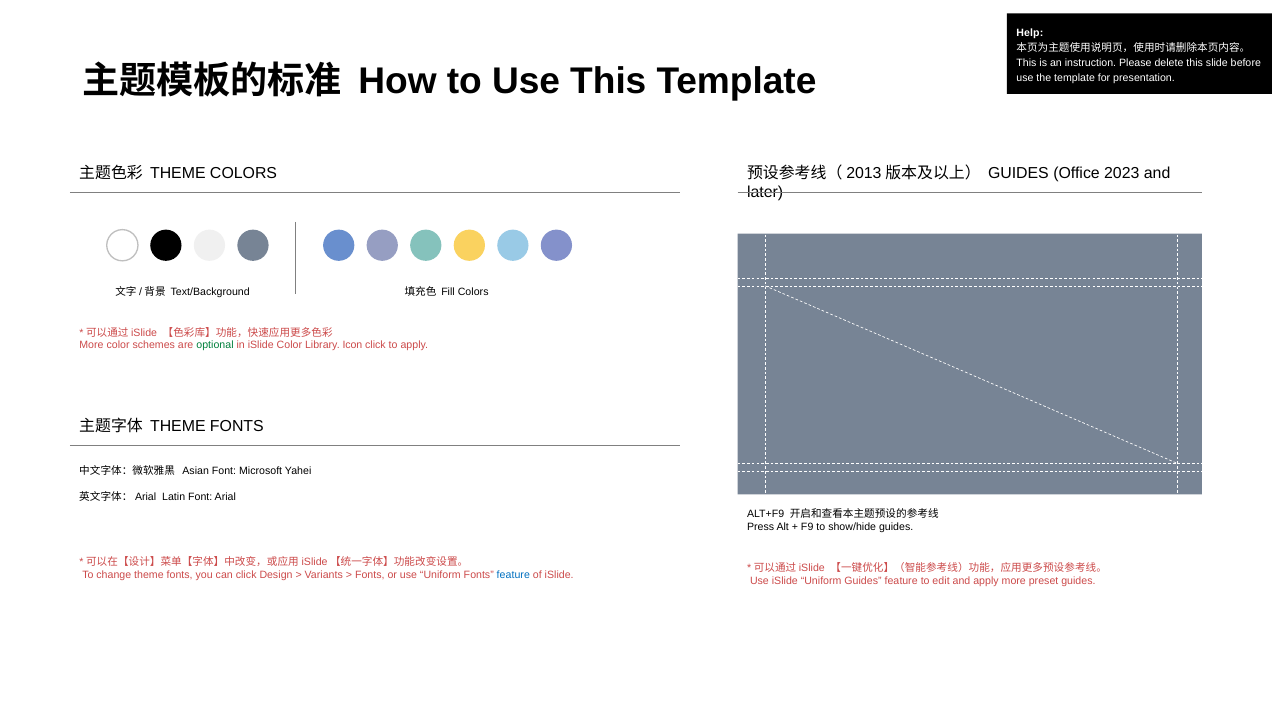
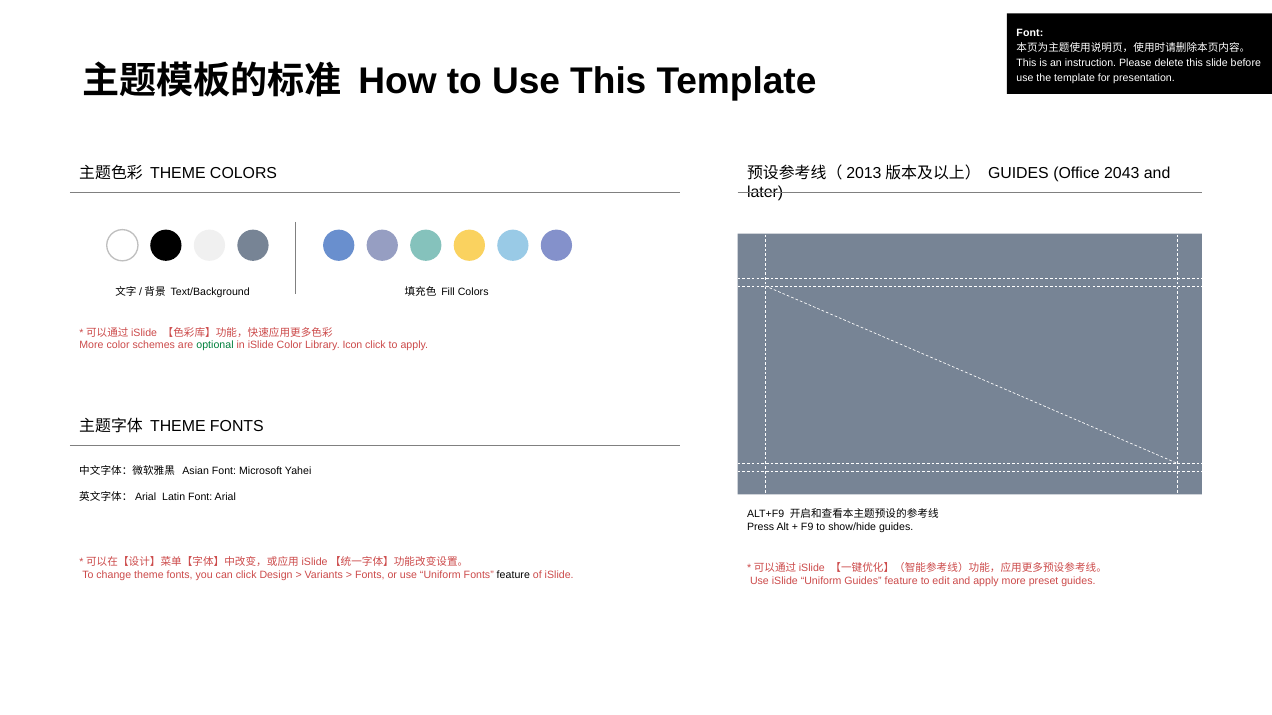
Help at (1030, 33): Help -> Font
2023: 2023 -> 2043
feature at (513, 575) colour: blue -> black
